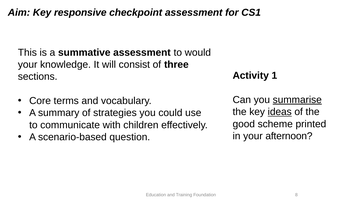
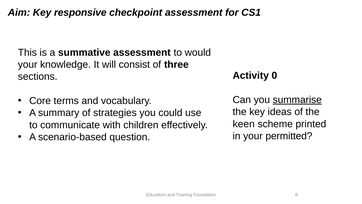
1: 1 -> 0
ideas underline: present -> none
good: good -> keen
afternoon: afternoon -> permitted
